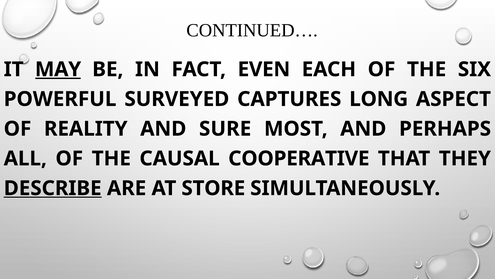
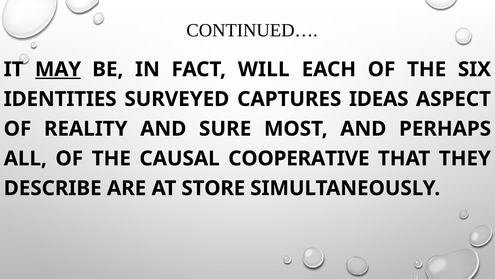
EVEN: EVEN -> WILL
POWERFUL: POWERFUL -> IDENTITIES
LONG: LONG -> IDEAS
DESCRIBE underline: present -> none
